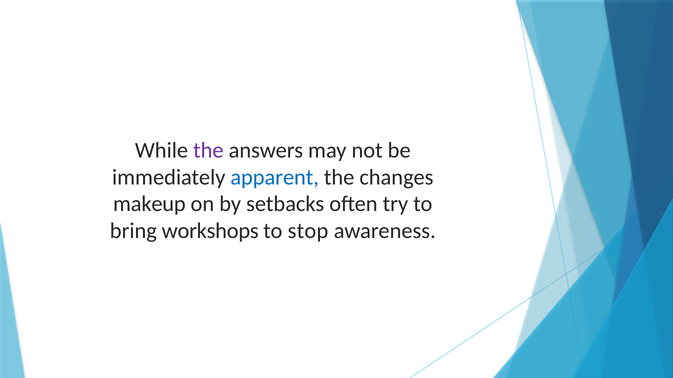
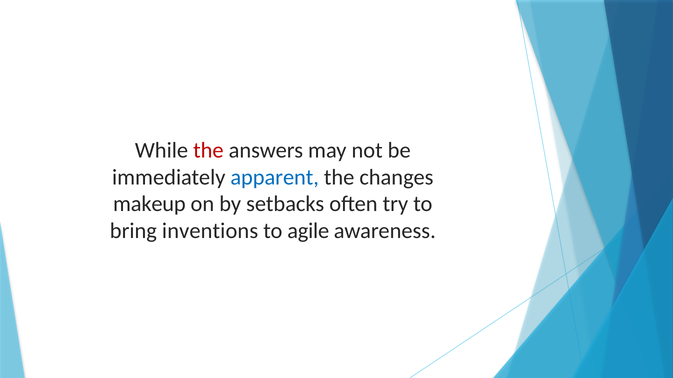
the at (208, 150) colour: purple -> red
workshops: workshops -> inventions
stop: stop -> agile
